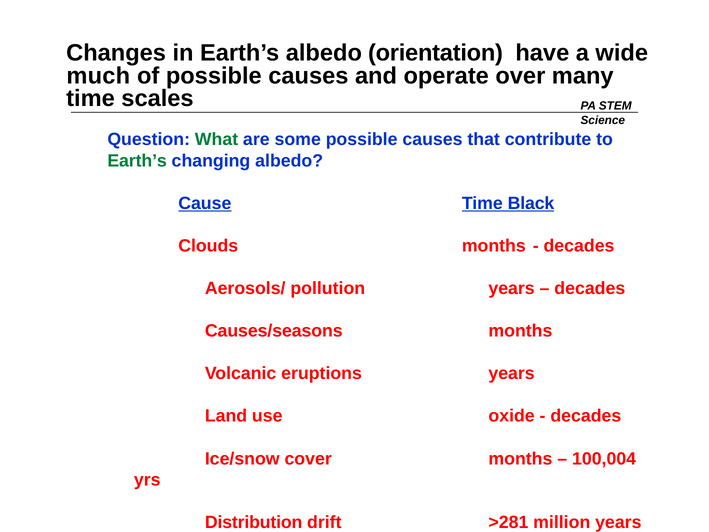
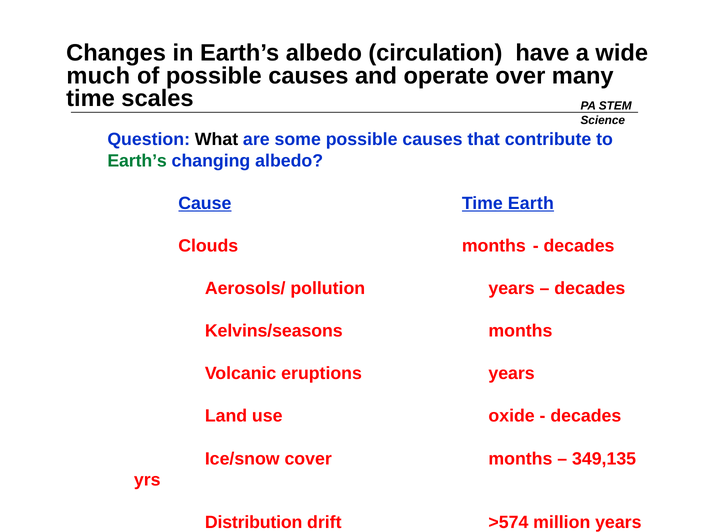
orientation: orientation -> circulation
What colour: green -> black
Black: Black -> Earth
Causes/seasons: Causes/seasons -> Kelvins/seasons
100,004: 100,004 -> 349,135
>281: >281 -> >574
